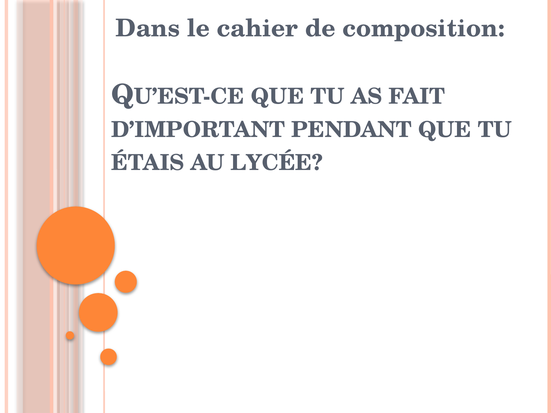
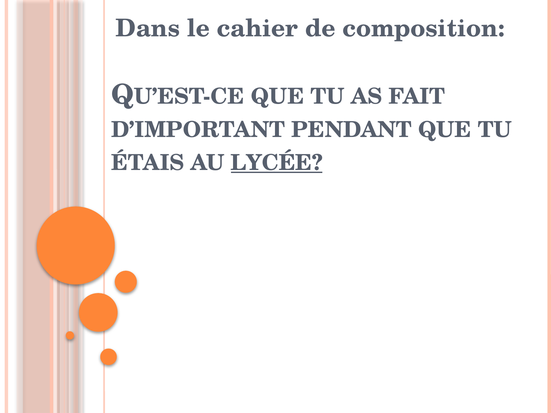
LYCÉE underline: none -> present
